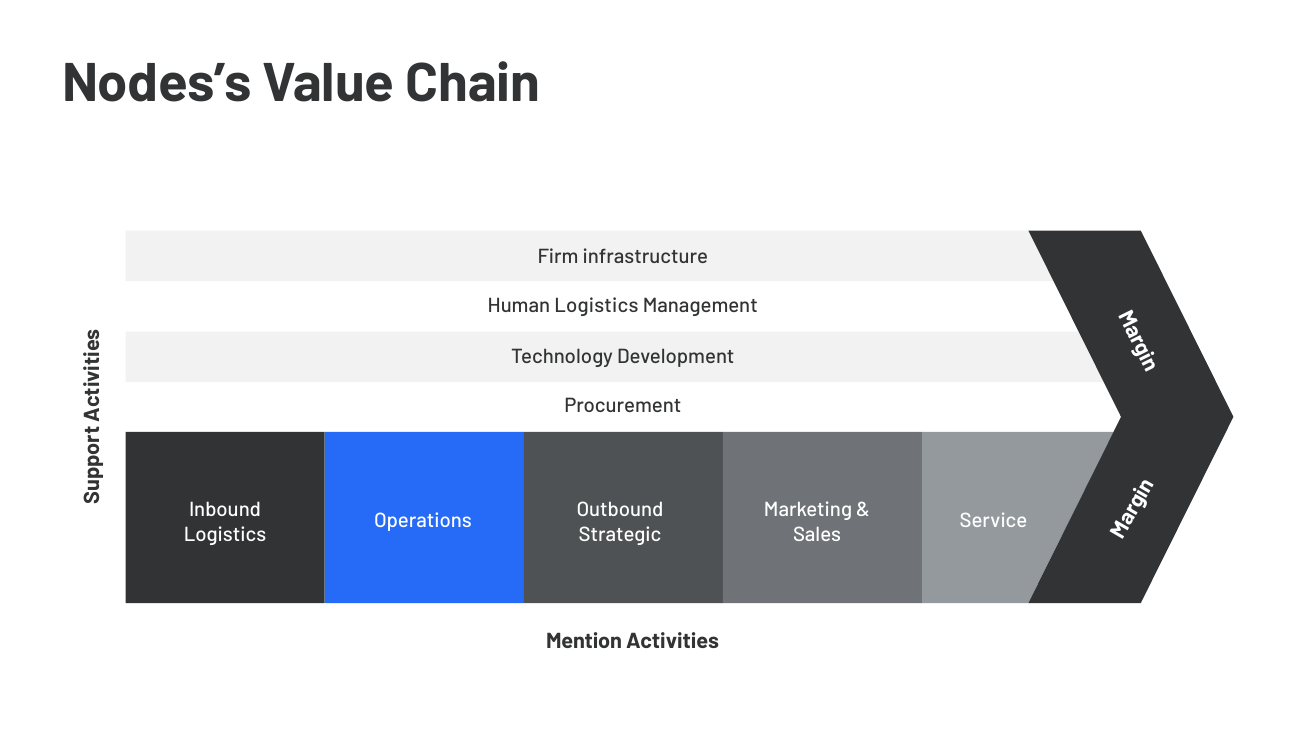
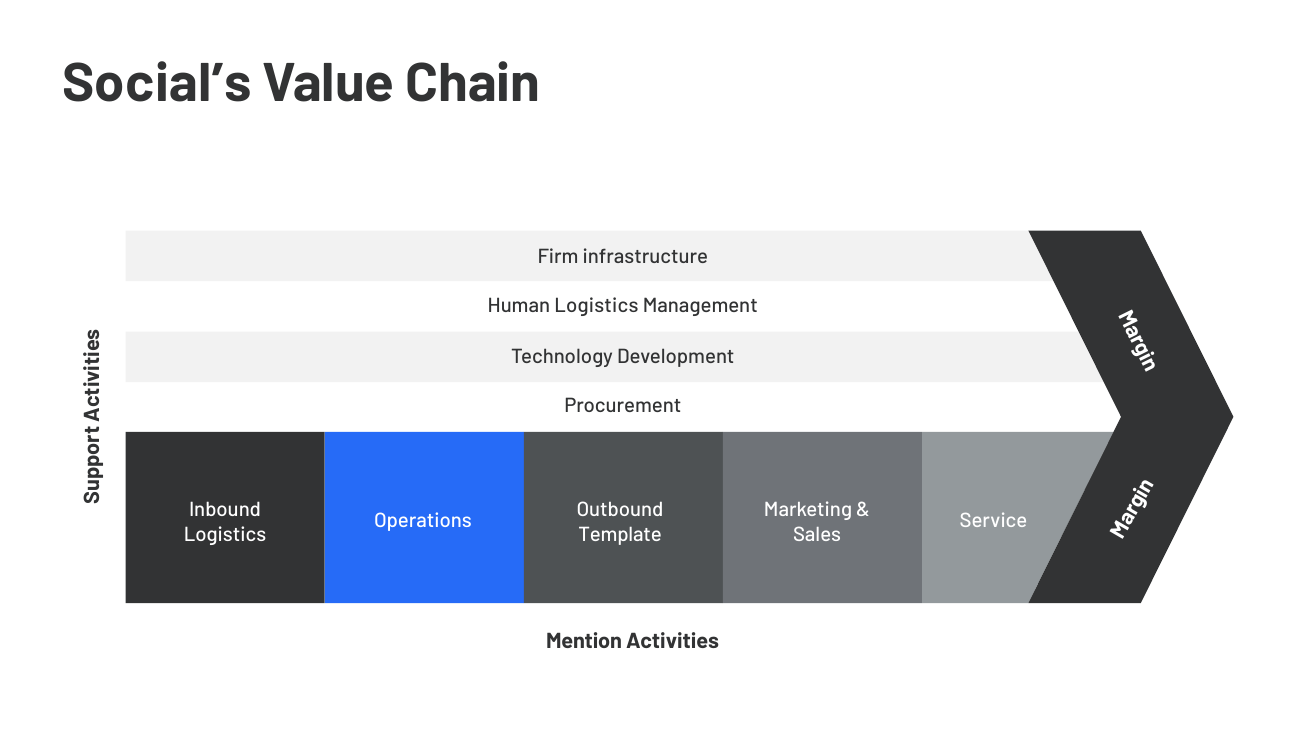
Nodes’s: Nodes’s -> Social’s
Strategic: Strategic -> Template
